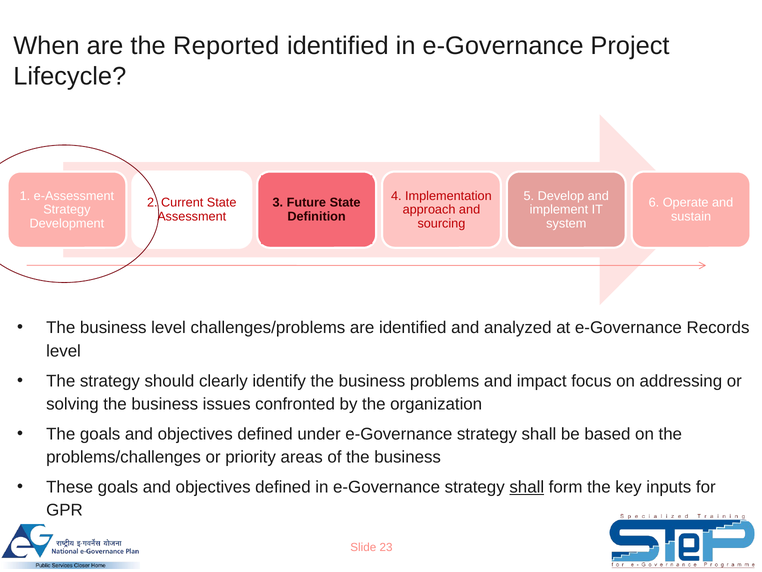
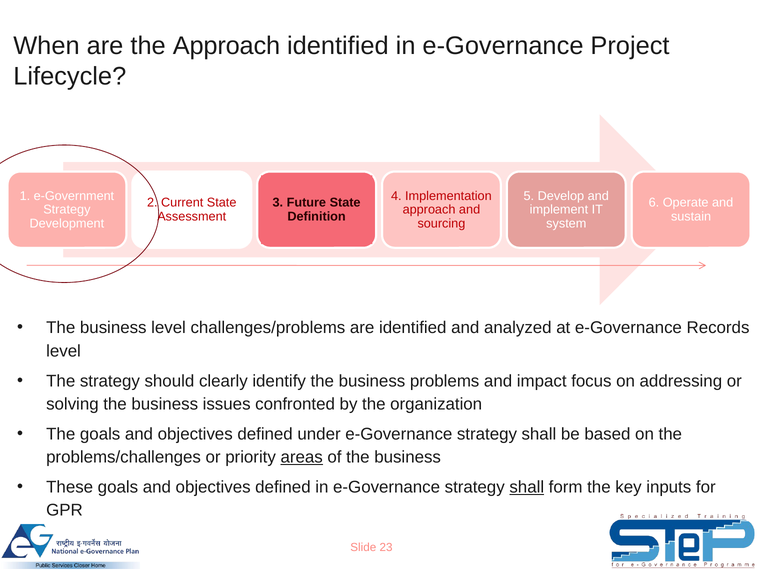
the Reported: Reported -> Approach
e-Assessment: e-Assessment -> e-Government
areas underline: none -> present
